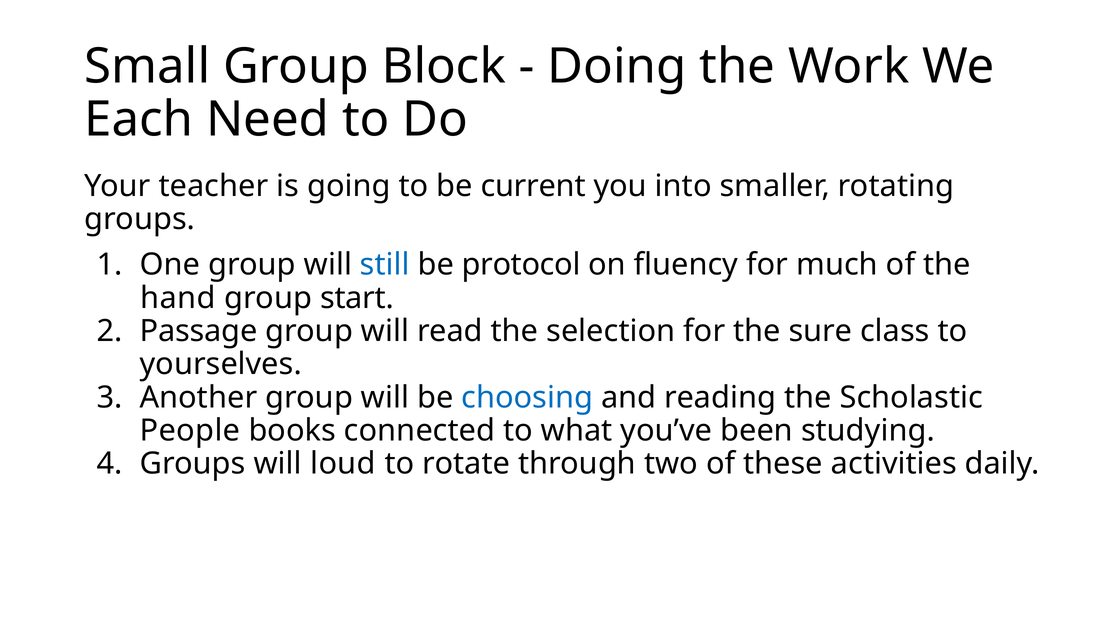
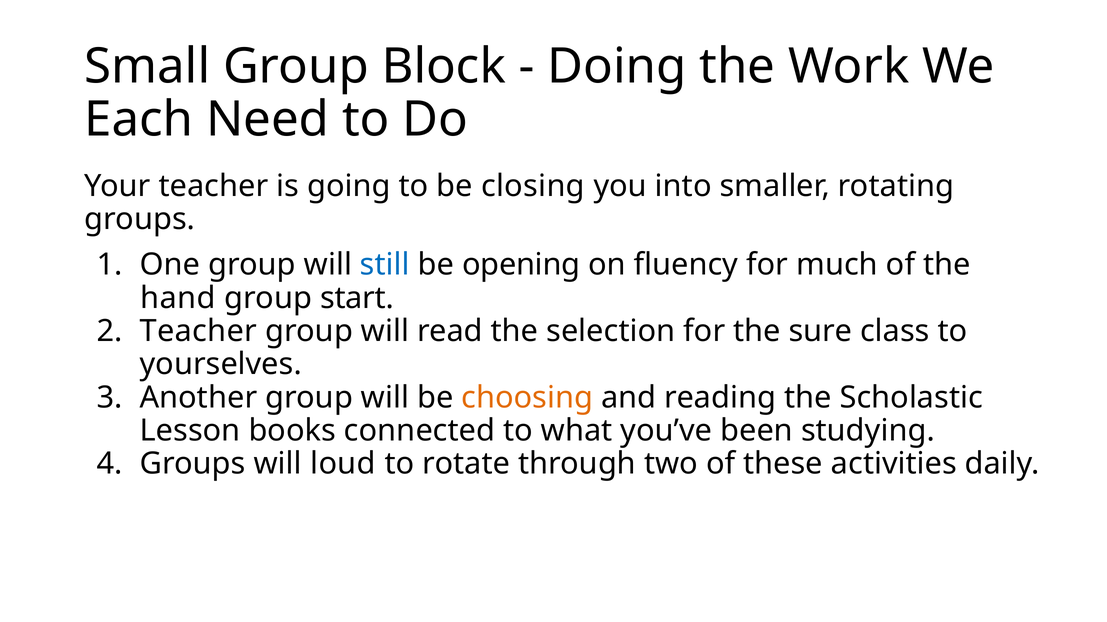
current: current -> closing
protocol: protocol -> opening
Passage at (199, 331): Passage -> Teacher
choosing colour: blue -> orange
People: People -> Lesson
